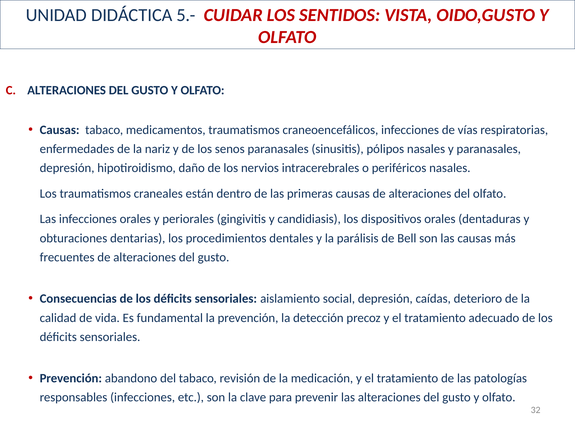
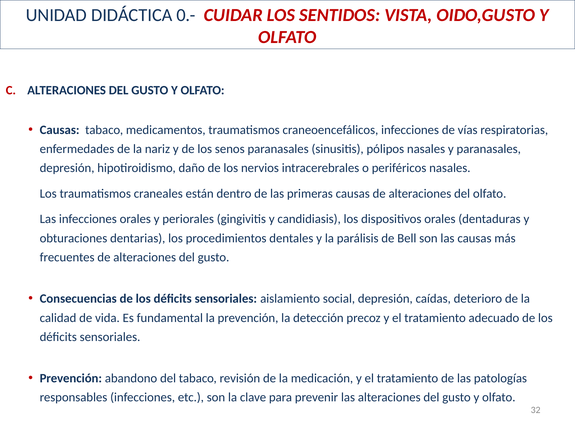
5.-: 5.- -> 0.-
